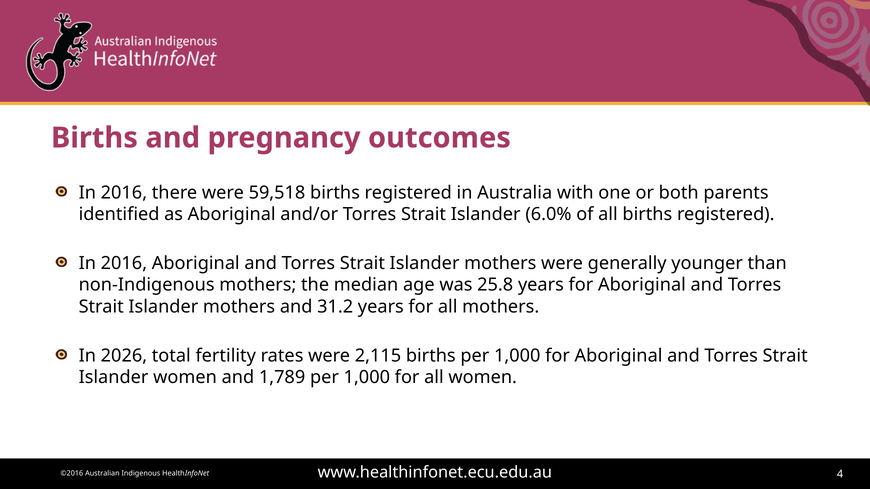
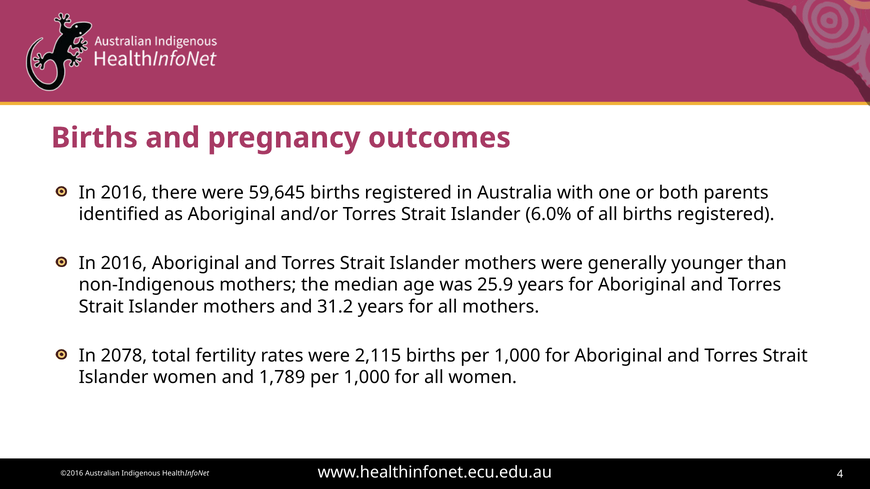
59,518: 59,518 -> 59,645
25.8: 25.8 -> 25.9
2026: 2026 -> 2078
